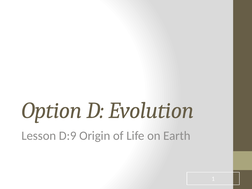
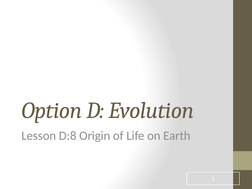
D:9: D:9 -> D:8
